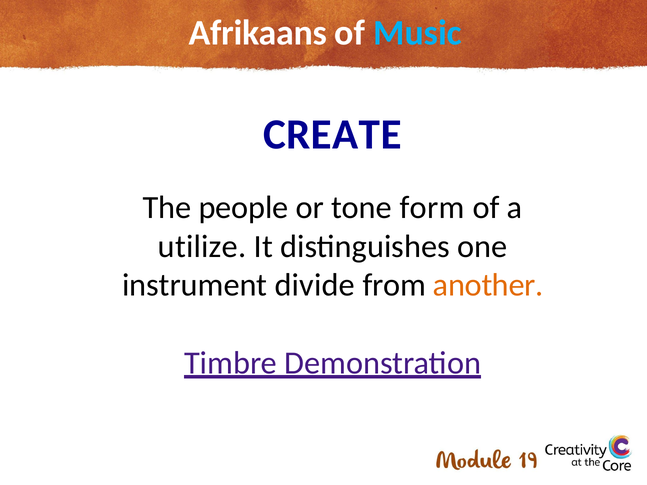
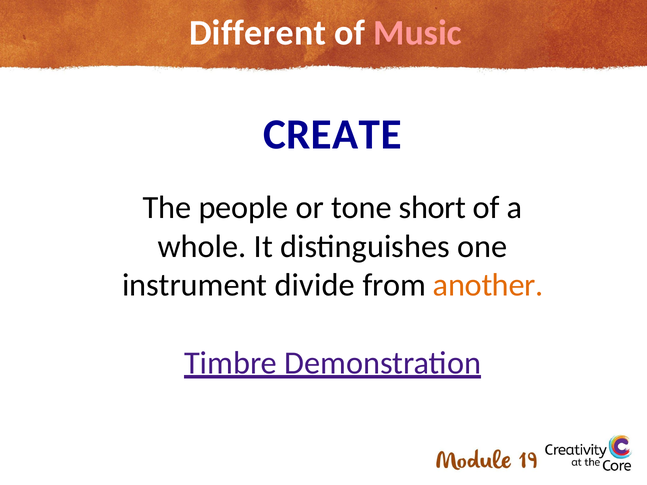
Afrikaans: Afrikaans -> Different
Music colour: light blue -> pink
form: form -> short
utilize: utilize -> whole
